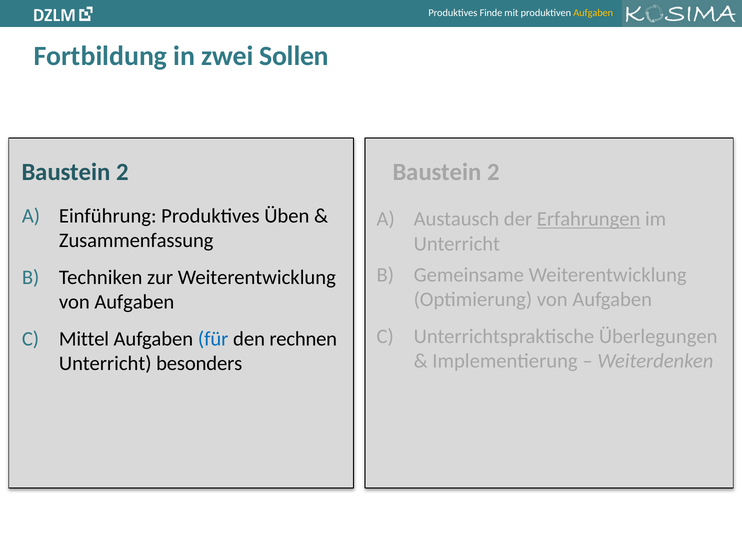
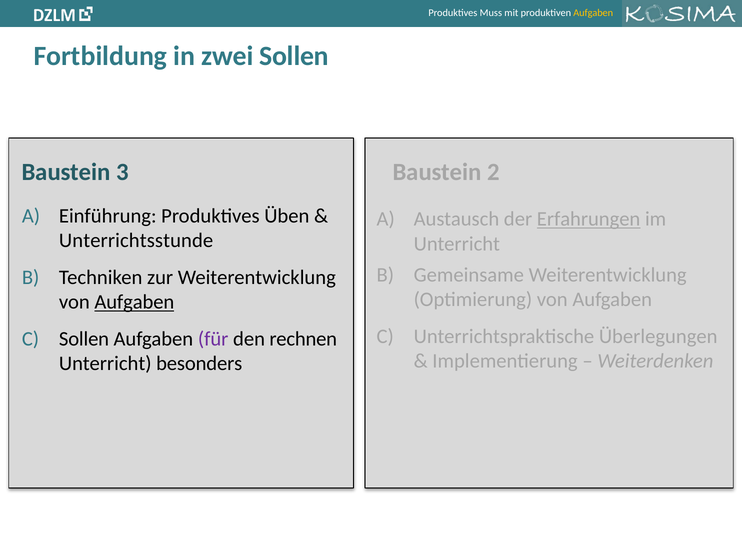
Finde: Finde -> Muss
2 at (122, 172): 2 -> 3
Zusammenfassung: Zusammenfassung -> Unterrichtsstunde
Aufgaben at (134, 302) underline: none -> present
Mittel at (84, 339): Mittel -> Sollen
für colour: blue -> purple
